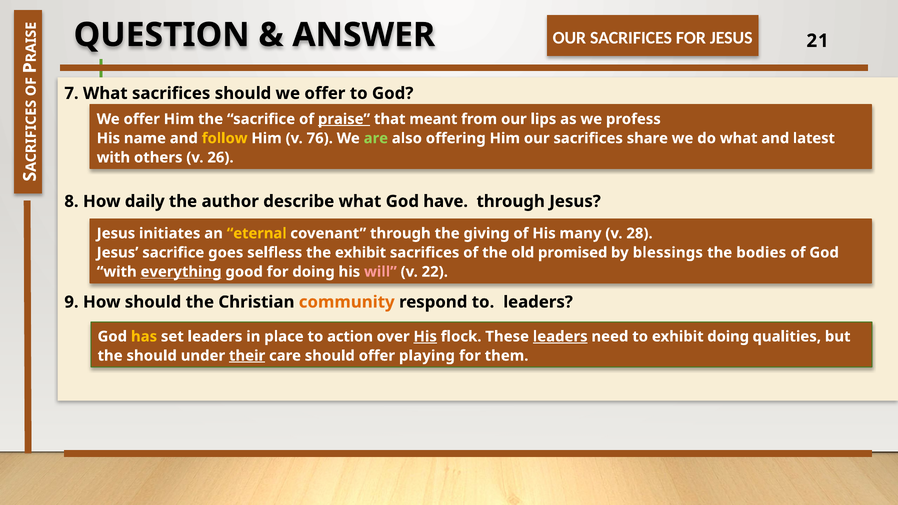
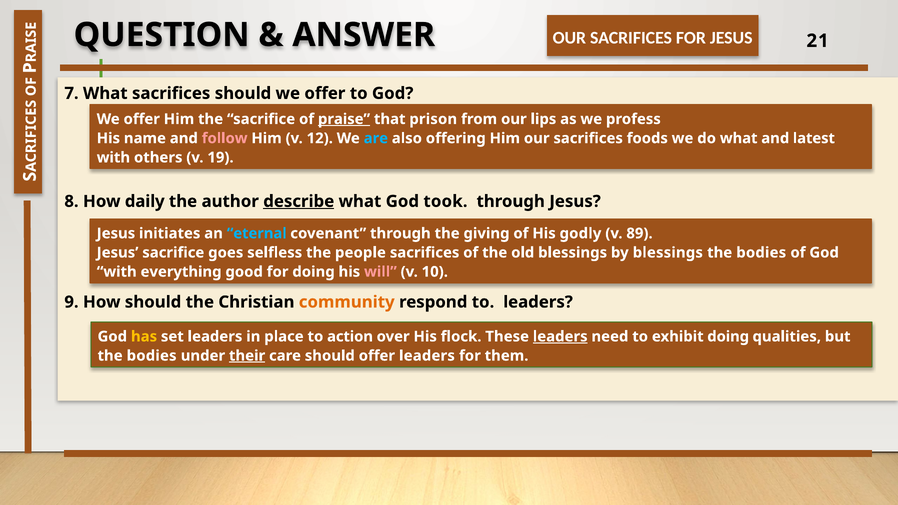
meant: meant -> prison
follow colour: yellow -> pink
76: 76 -> 12
are colour: light green -> light blue
share: share -> foods
26: 26 -> 19
describe underline: none -> present
have: have -> took
eternal colour: yellow -> light blue
many: many -> godly
28: 28 -> 89
the exhibit: exhibit -> people
old promised: promised -> blessings
everything underline: present -> none
22: 22 -> 10
His at (425, 337) underline: present -> none
should at (152, 356): should -> bodies
offer playing: playing -> leaders
